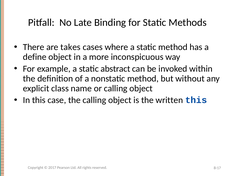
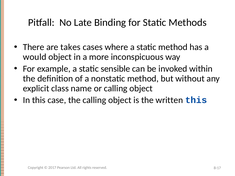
define: define -> would
abstract: abstract -> sensible
